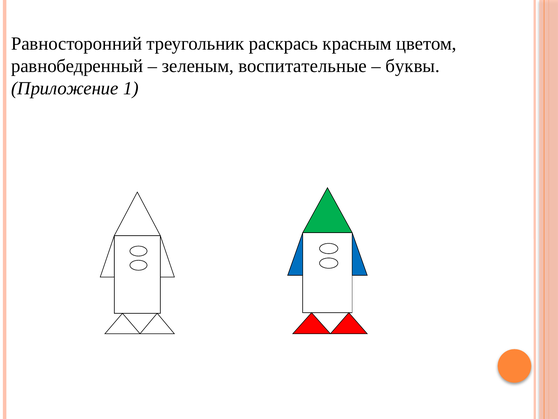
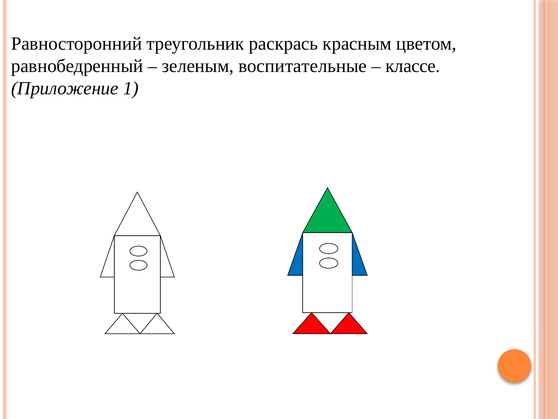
буквы: буквы -> классе
